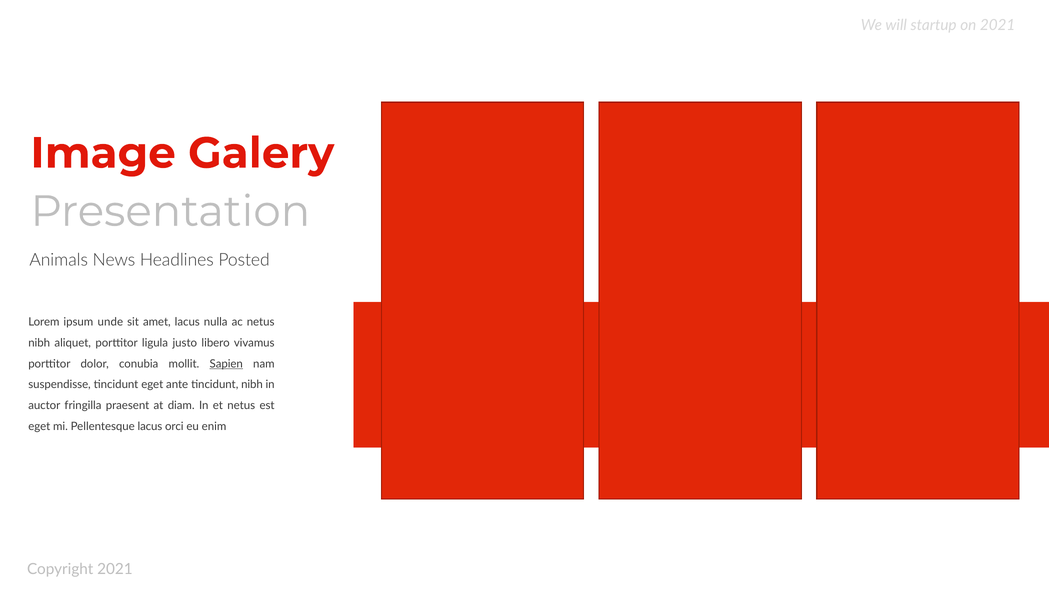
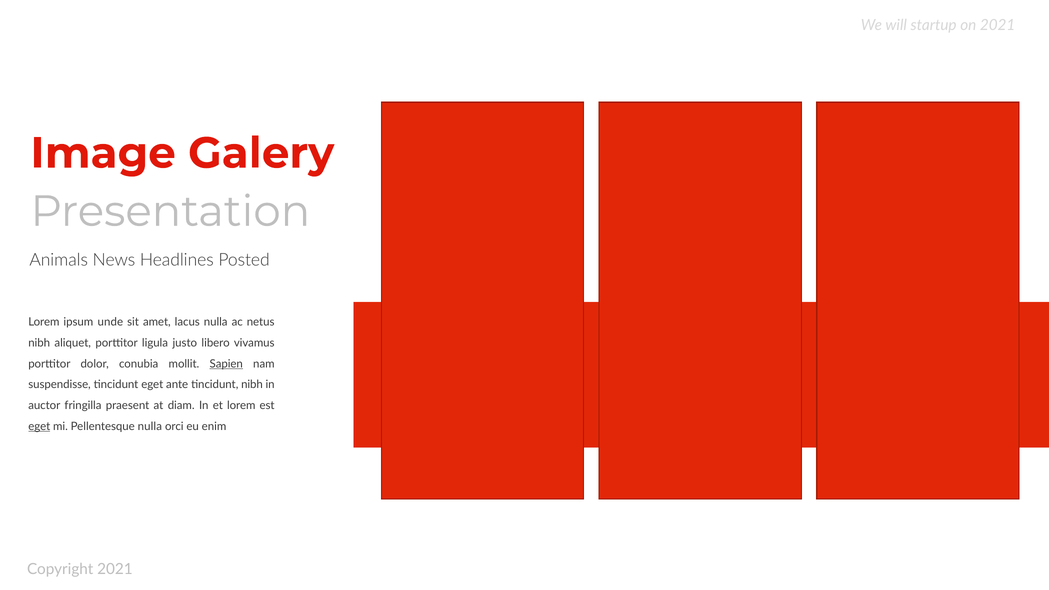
et netus: netus -> lorem
eget at (39, 426) underline: none -> present
Pellentesque lacus: lacus -> nulla
